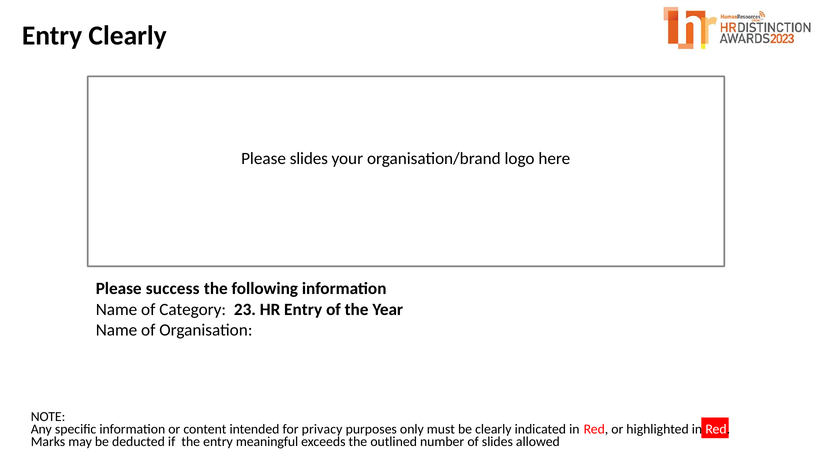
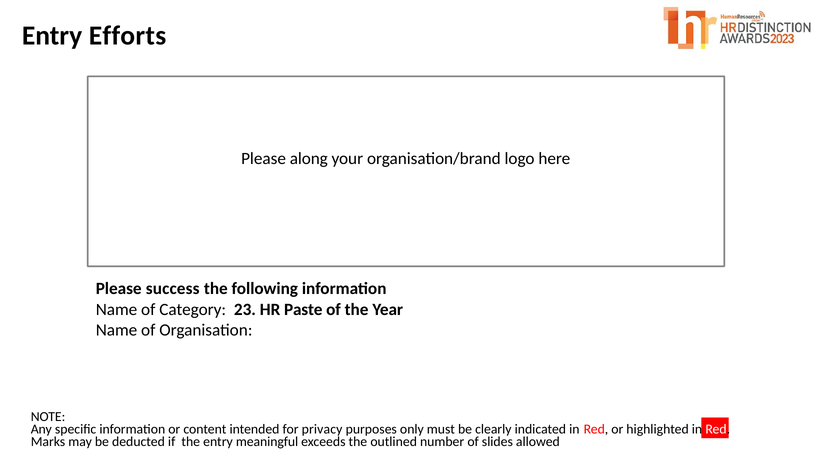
Entry Clearly: Clearly -> Efforts
Please slides: slides -> along
HR Entry: Entry -> Paste
